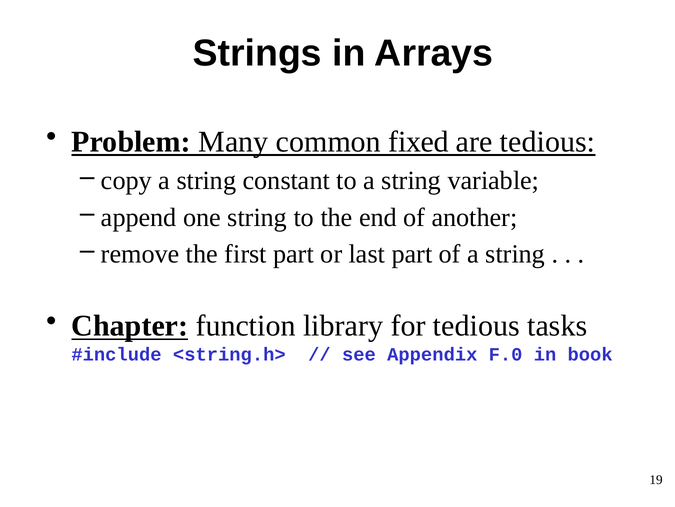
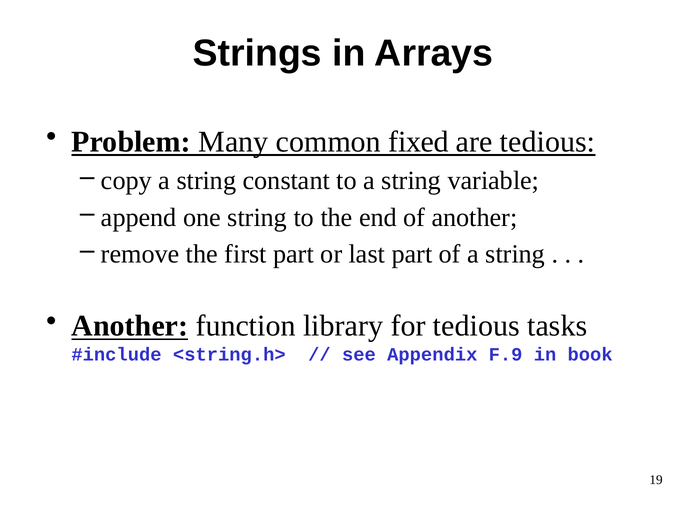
Chapter at (130, 325): Chapter -> Another
F.0: F.0 -> F.9
